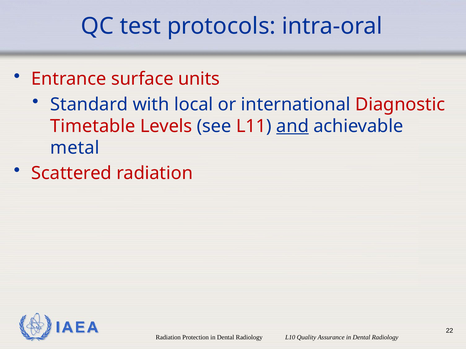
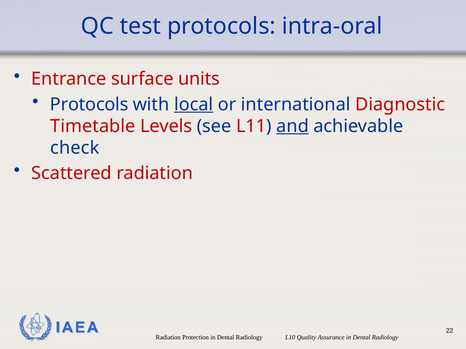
Standard at (89, 105): Standard -> Protocols
local underline: none -> present
metal: metal -> check
